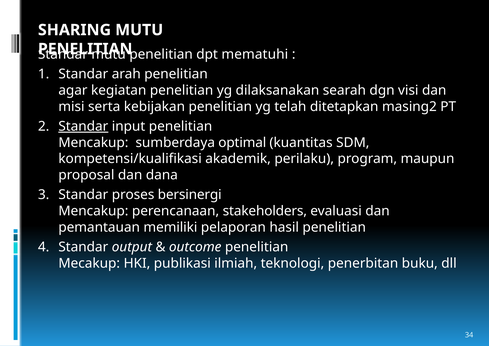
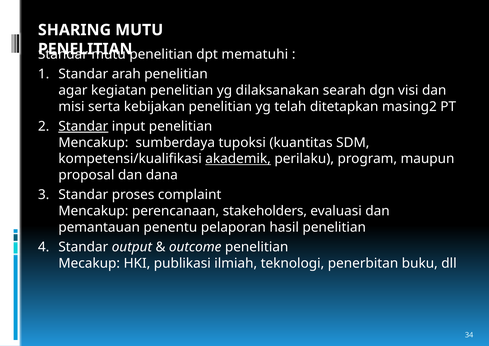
optimal: optimal -> tupoksi
akademik underline: none -> present
bersinergi: bersinergi -> complaint
memiliki: memiliki -> penentu
